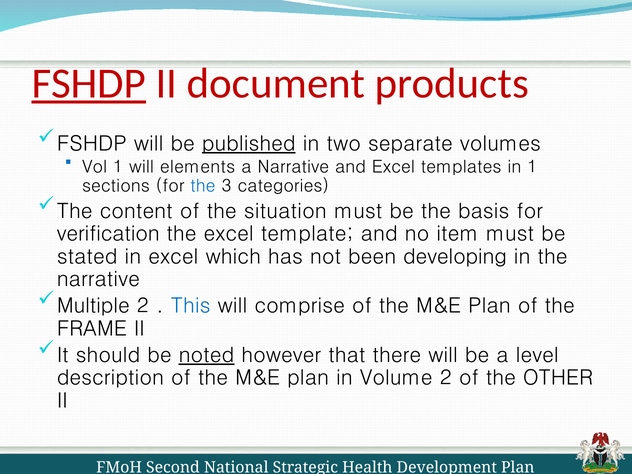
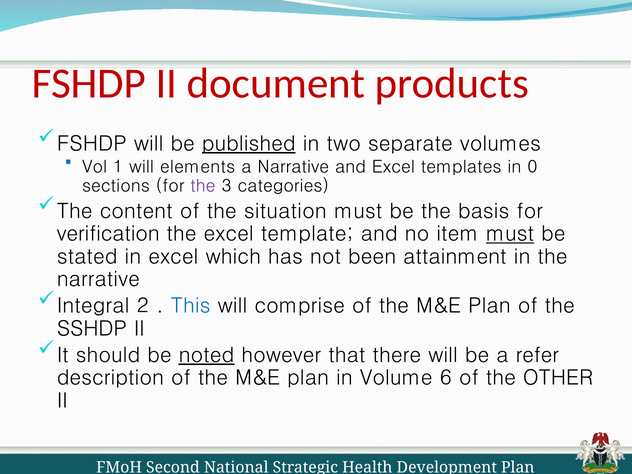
FSHDP at (89, 84) underline: present -> none
in 1: 1 -> 0
the at (203, 186) colour: blue -> purple
must at (510, 234) underline: none -> present
developing: developing -> attainment
Multiple: Multiple -> Integral
FRAME: FRAME -> SSHDP
level: level -> refer
Volume 2: 2 -> 6
